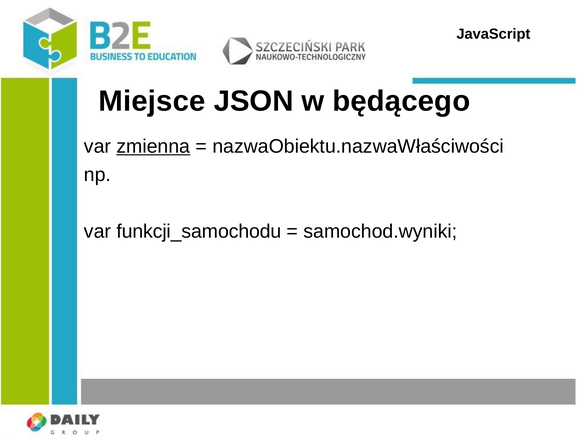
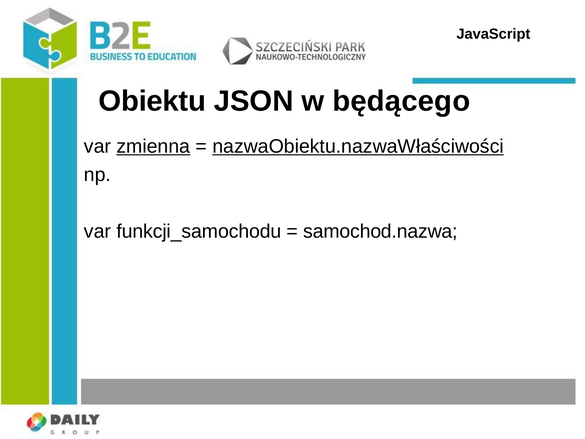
Miejsce: Miejsce -> Obiektu
nazwaObiektu.nazwaWłaściwości underline: none -> present
samochod.wyniki: samochod.wyniki -> samochod.nazwa
